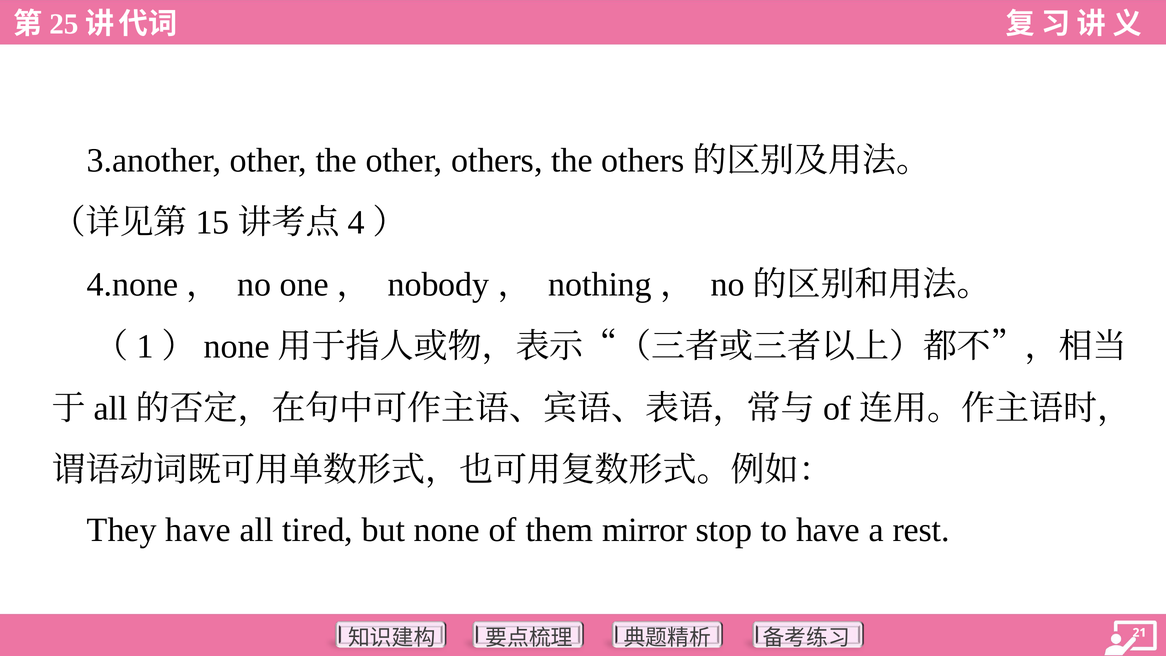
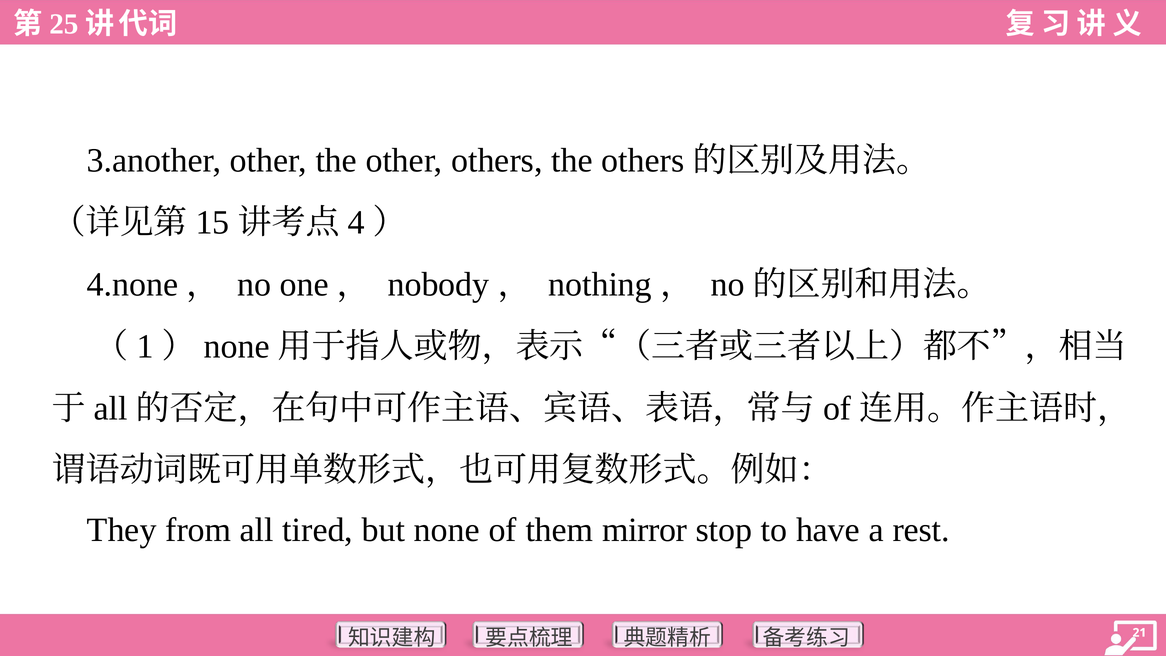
They have: have -> from
